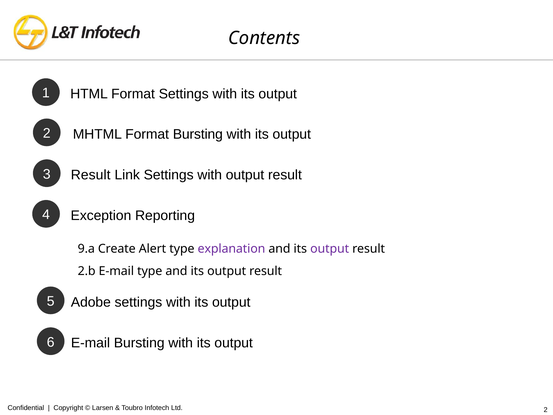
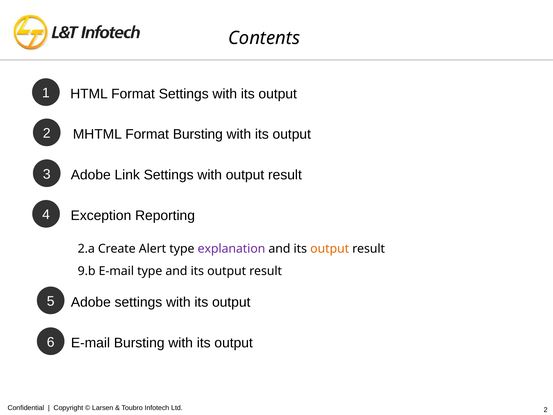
Result at (91, 175): Result -> Adobe
9.a: 9.a -> 2.a
output at (330, 249) colour: purple -> orange
2.b: 2.b -> 9.b
